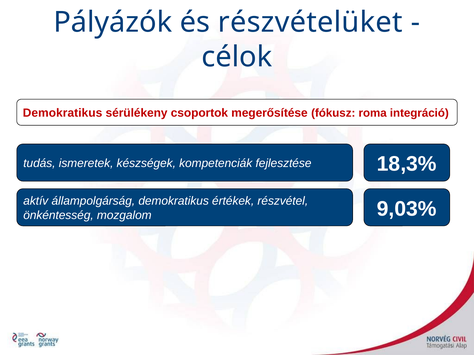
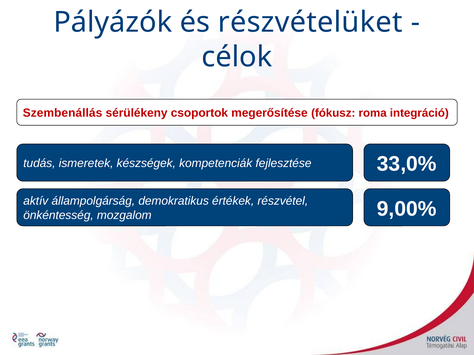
Demokratikus at (63, 113): Demokratikus -> Szembenállás
18,3%: 18,3% -> 33,0%
9,03%: 9,03% -> 9,00%
